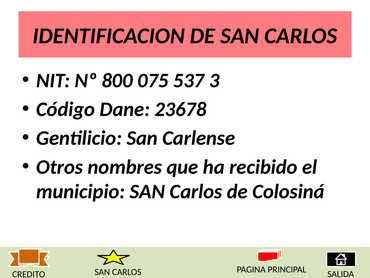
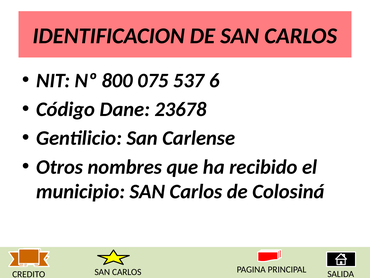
3: 3 -> 6
